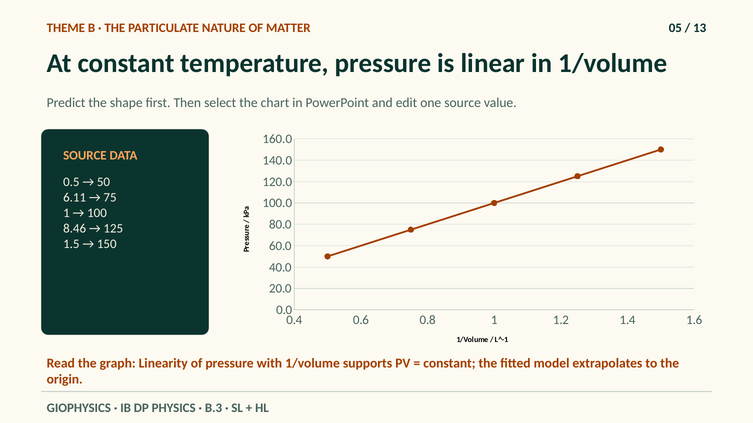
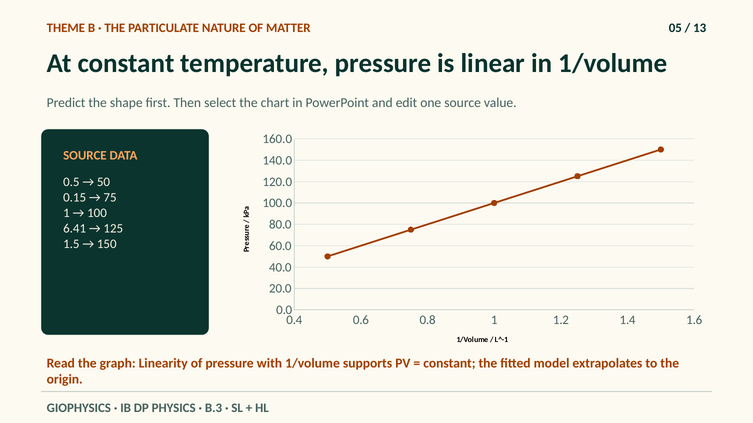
6.11: 6.11 -> 0.15
8.46: 8.46 -> 6.41
